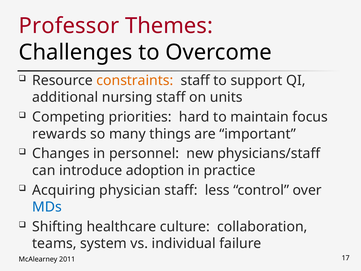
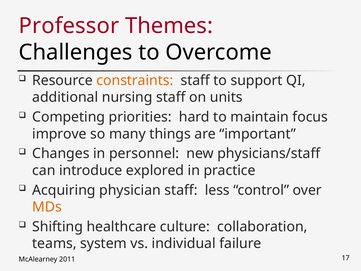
rewards: rewards -> improve
adoption: adoption -> explored
MDs colour: blue -> orange
